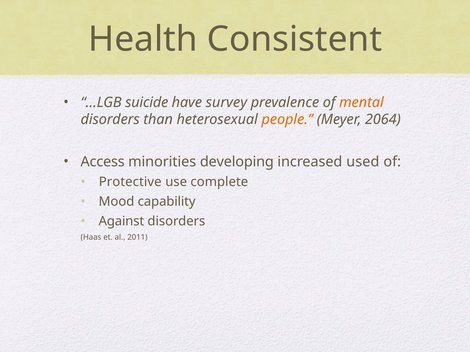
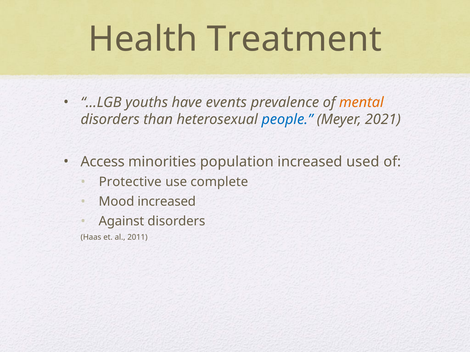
Consistent: Consistent -> Treatment
suicide: suicide -> youths
survey: survey -> events
people colour: orange -> blue
2064: 2064 -> 2021
developing: developing -> population
Mood capability: capability -> increased
